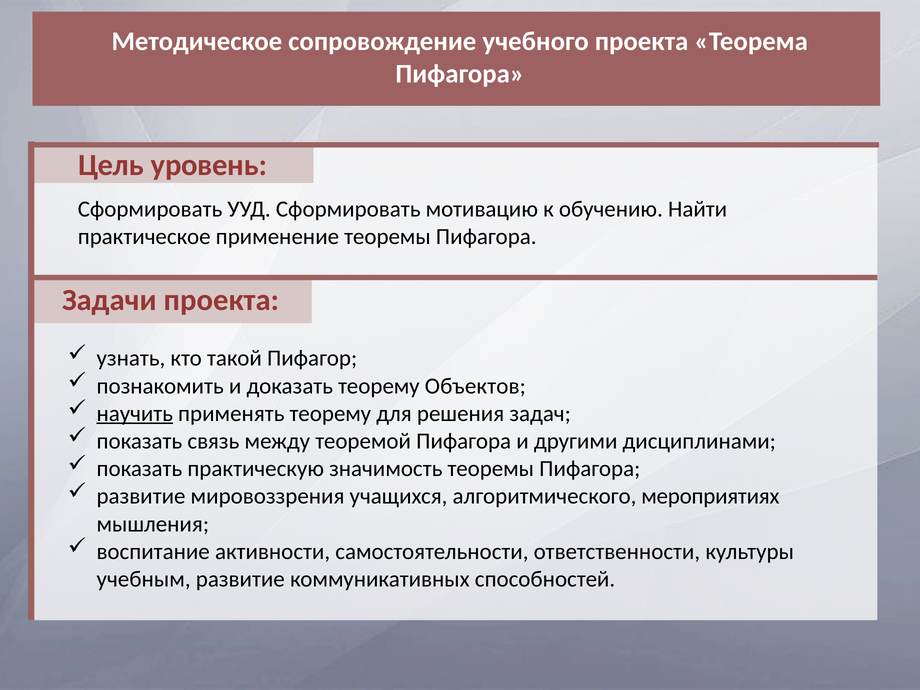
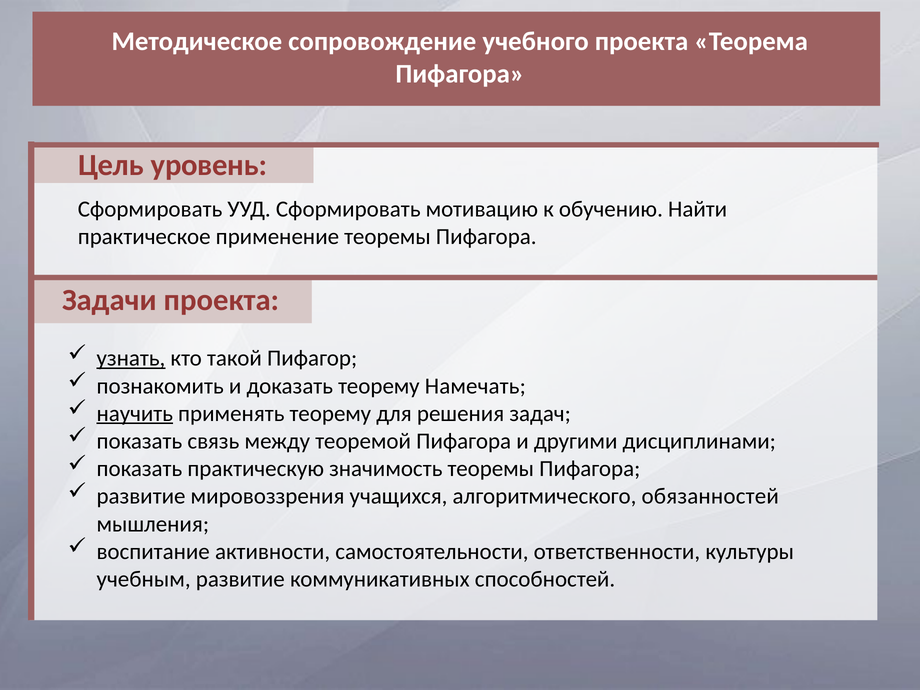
узнать underline: none -> present
Объектов: Объектов -> Намечать
мероприятиях: мероприятиях -> обязанностей
